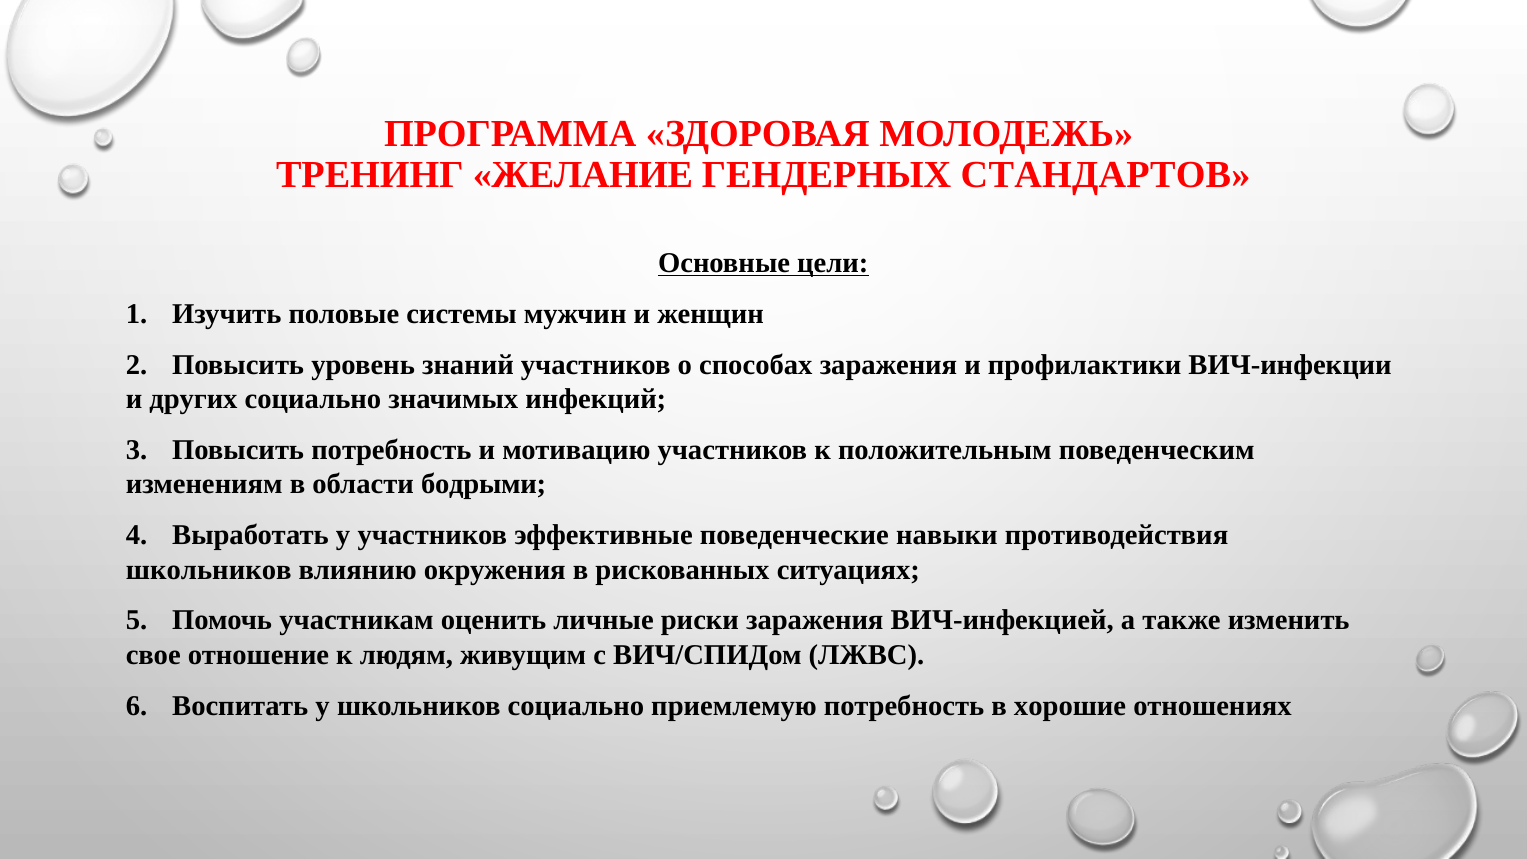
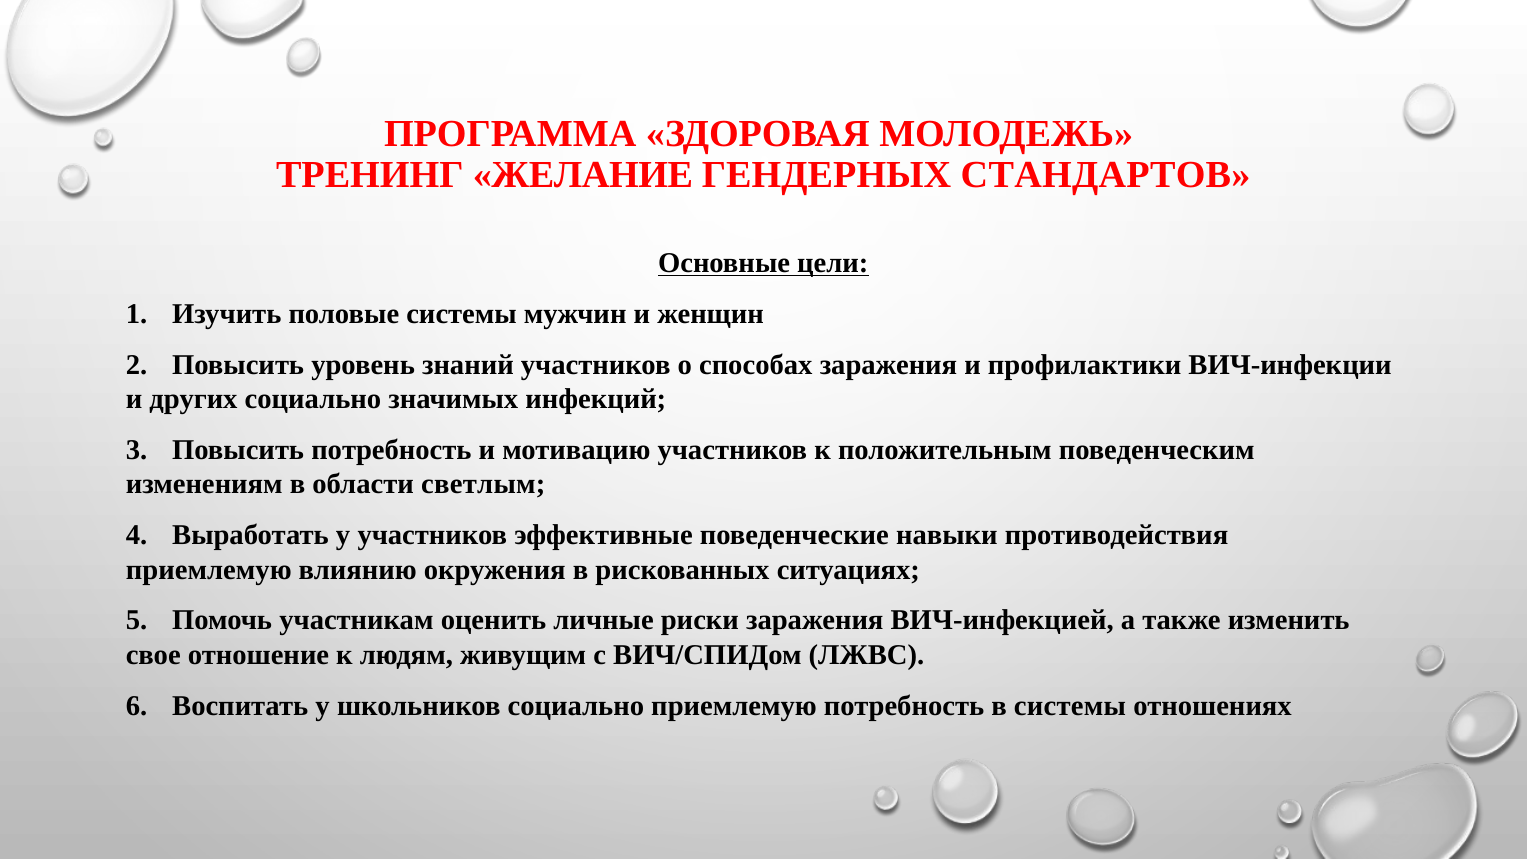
бодрыми: бодрыми -> светлым
школьников at (209, 570): школьников -> приемлемую
в хорошие: хорошие -> системы
